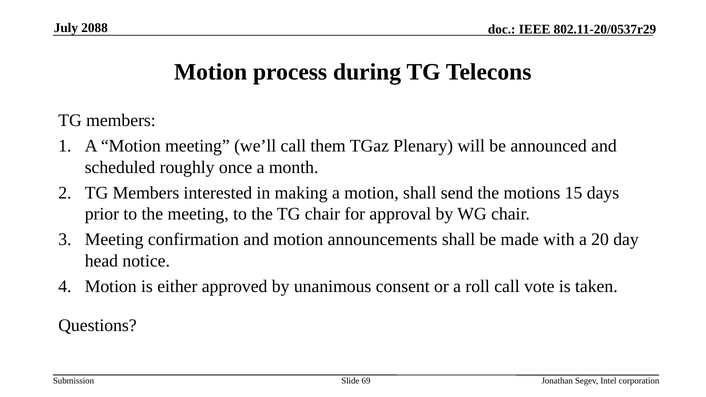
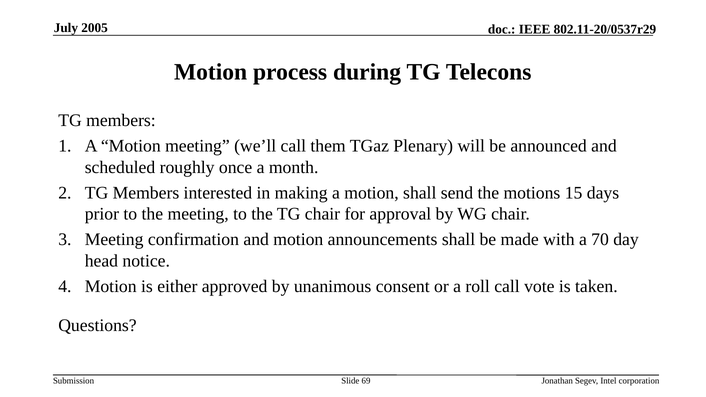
2088: 2088 -> 2005
20: 20 -> 70
